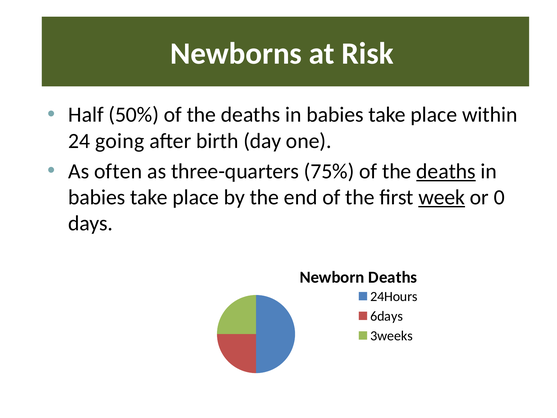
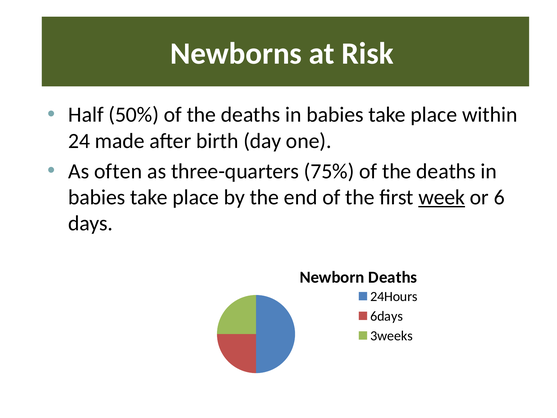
going: going -> made
deaths at (446, 171) underline: present -> none
0: 0 -> 6
